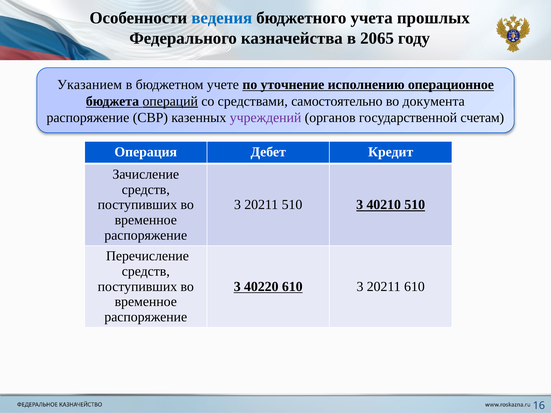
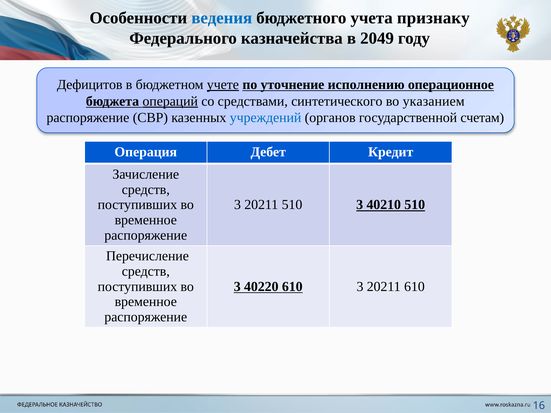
прошлых: прошлых -> признаку
2065: 2065 -> 2049
Указанием: Указанием -> Дефицитов
учете underline: none -> present
самостоятельно: самостоятельно -> синтетического
документа: документа -> указанием
учреждений colour: purple -> blue
